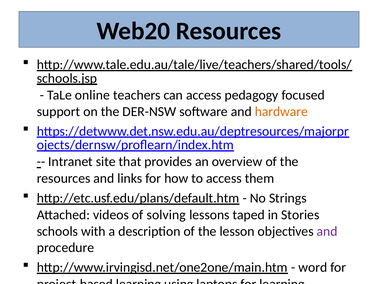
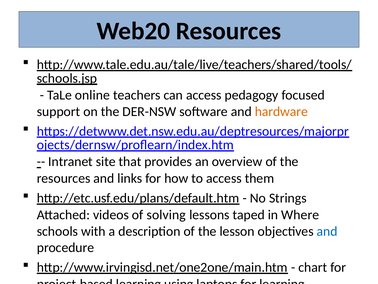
Stories: Stories -> Where
and at (327, 231) colour: purple -> blue
word: word -> chart
